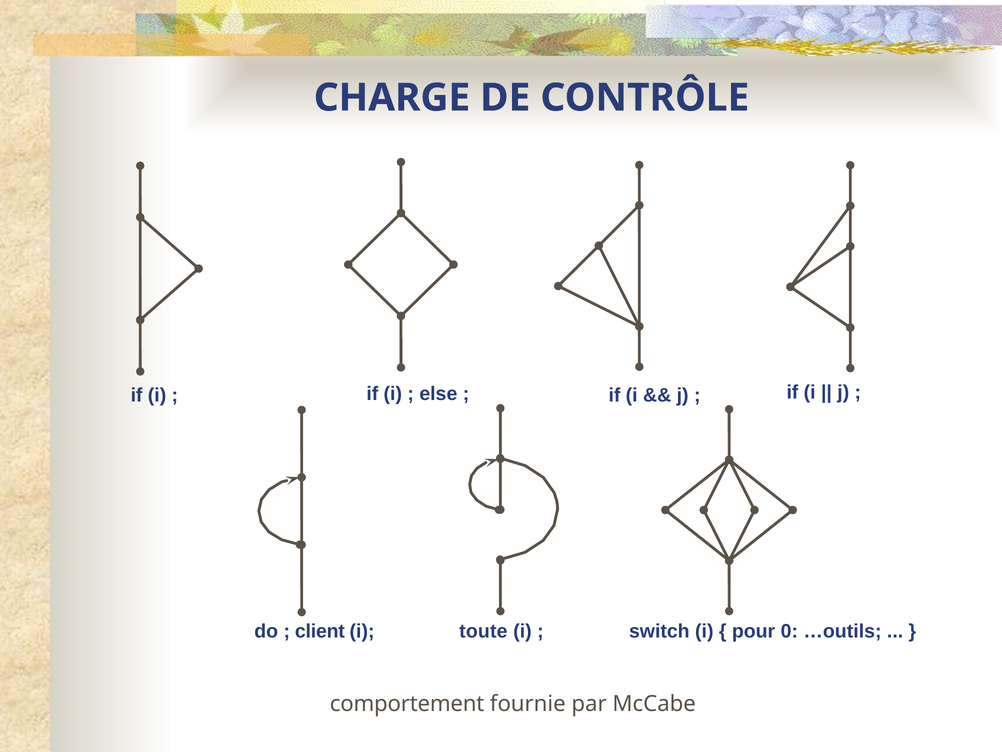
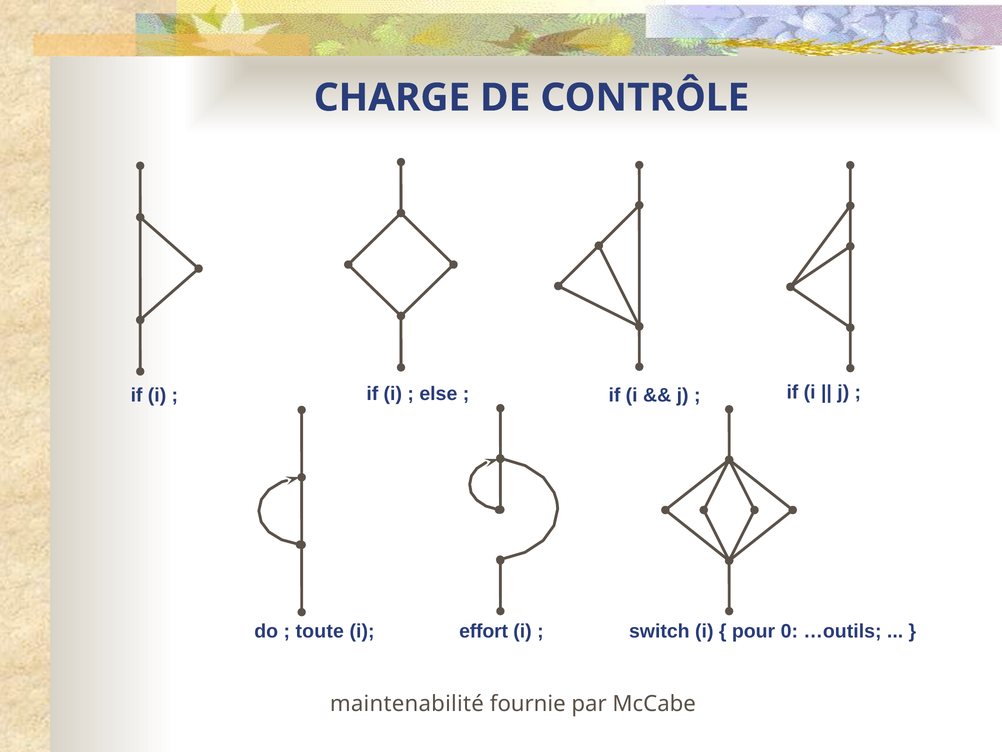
client: client -> toute
toute: toute -> effort
comportement: comportement -> maintenabilité
